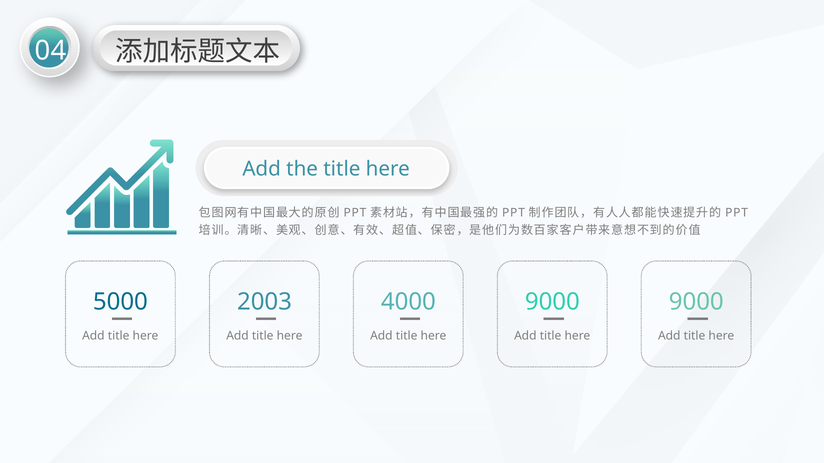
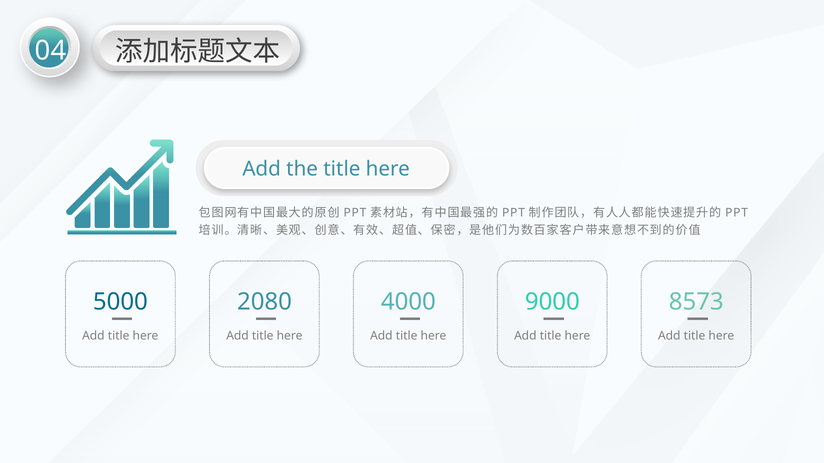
2003: 2003 -> 2080
9000 at (696, 302): 9000 -> 8573
